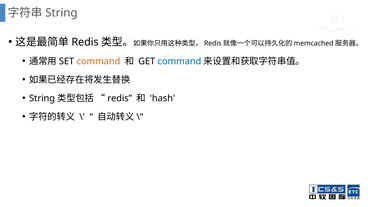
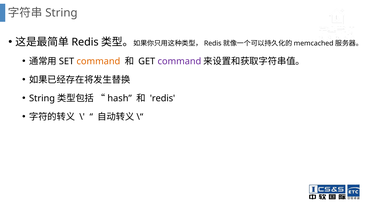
command at (179, 61) colour: blue -> purple
redis at (120, 98): redis -> hash
hash at (162, 98): hash -> redis
